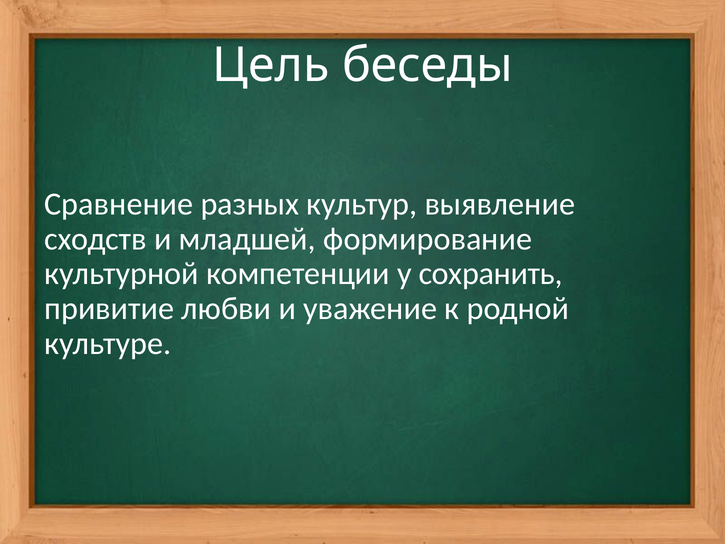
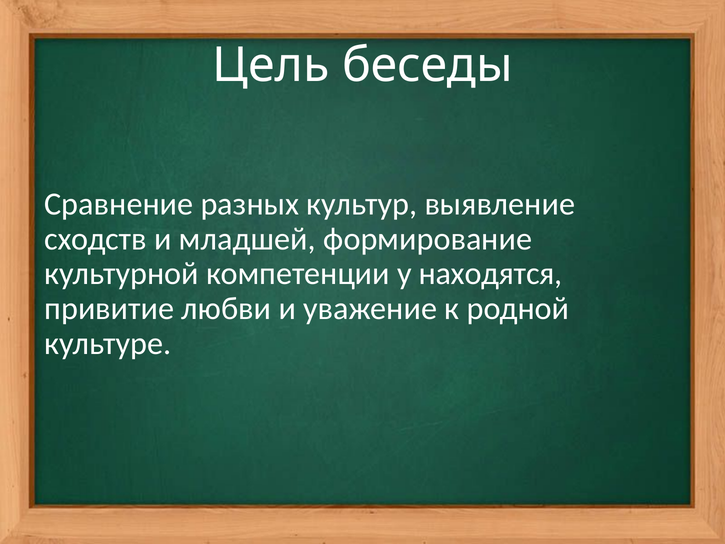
сохранить: сохранить -> находятся
